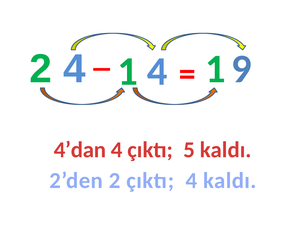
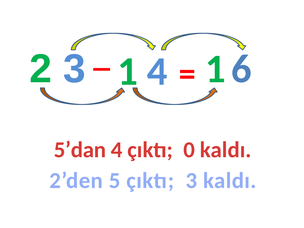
2 4: 4 -> 3
9: 9 -> 6
4’dan: 4’dan -> 5’dan
5: 5 -> 0
2’den 2: 2 -> 5
çıktı 4: 4 -> 3
